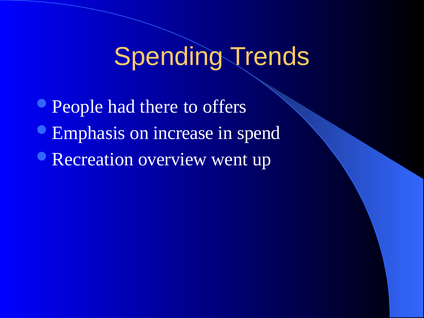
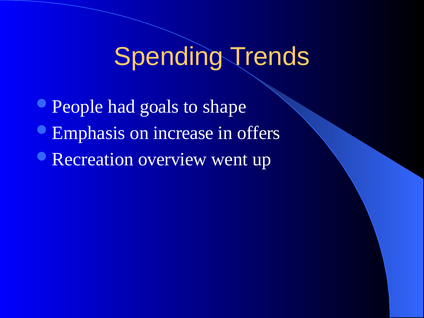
there: there -> goals
offers: offers -> shape
spend: spend -> offers
